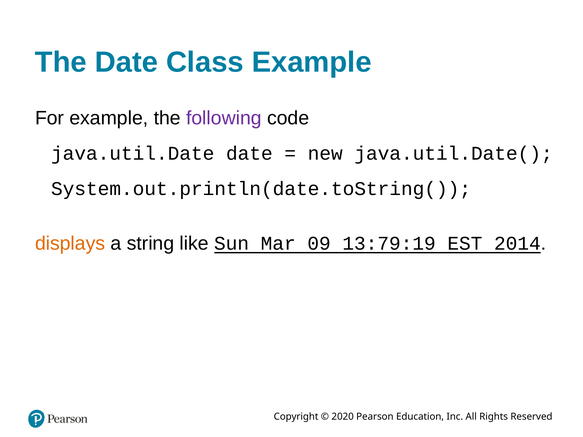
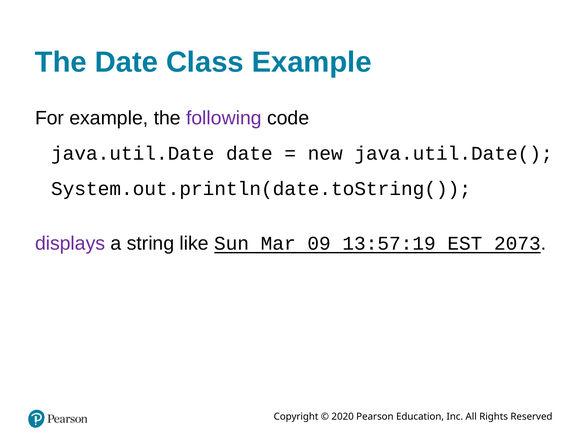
displays colour: orange -> purple
13:79:19: 13:79:19 -> 13:57:19
2014: 2014 -> 2073
